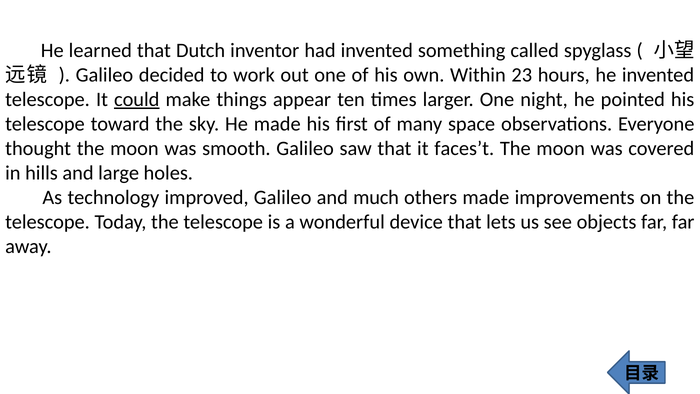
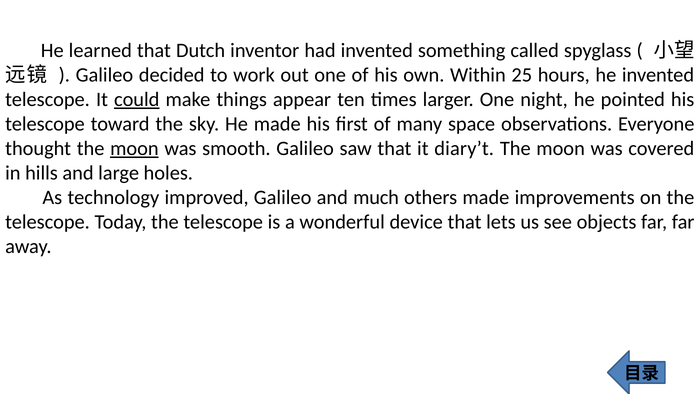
23: 23 -> 25
moon at (134, 148) underline: none -> present
faces’t: faces’t -> diary’t
